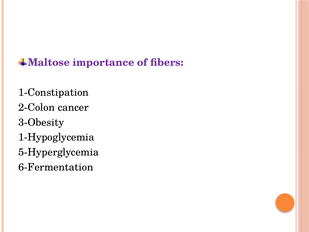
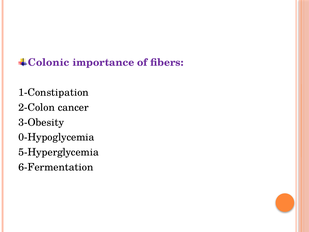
Maltose: Maltose -> Colonic
1-Hypoglycemia: 1-Hypoglycemia -> 0-Hypoglycemia
